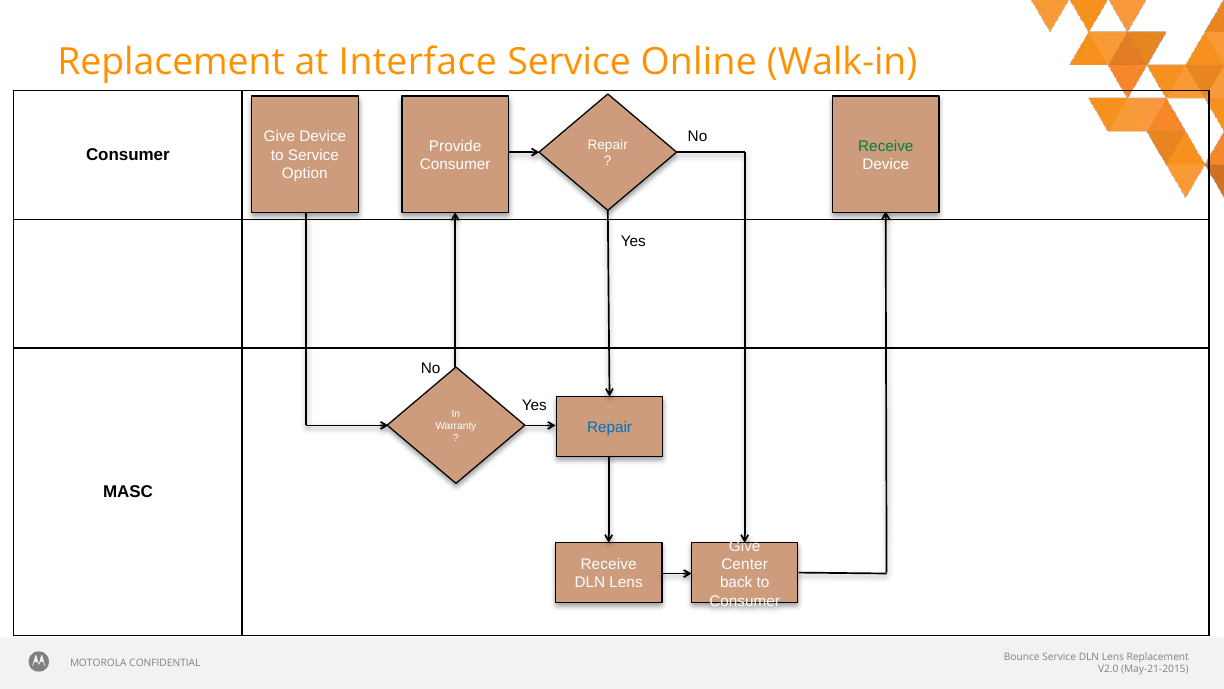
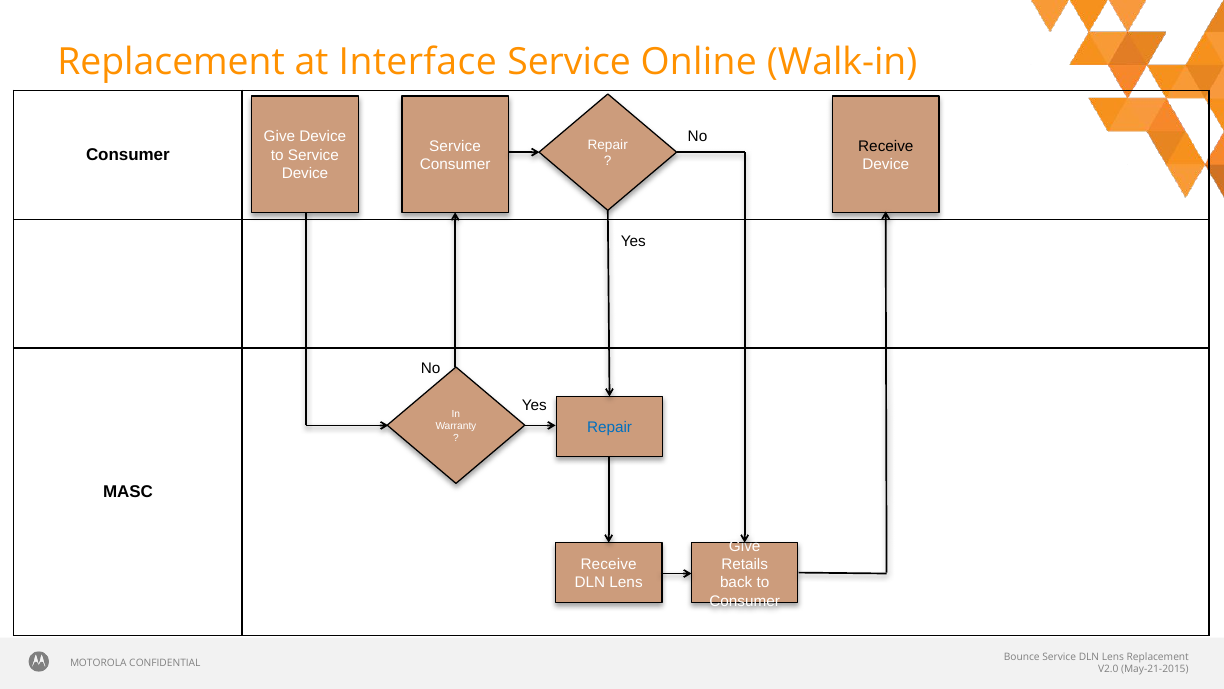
Provide at (455, 146): Provide -> Service
Receive at (886, 146) colour: green -> black
Option at (305, 174): Option -> Device
Center: Center -> Retails
